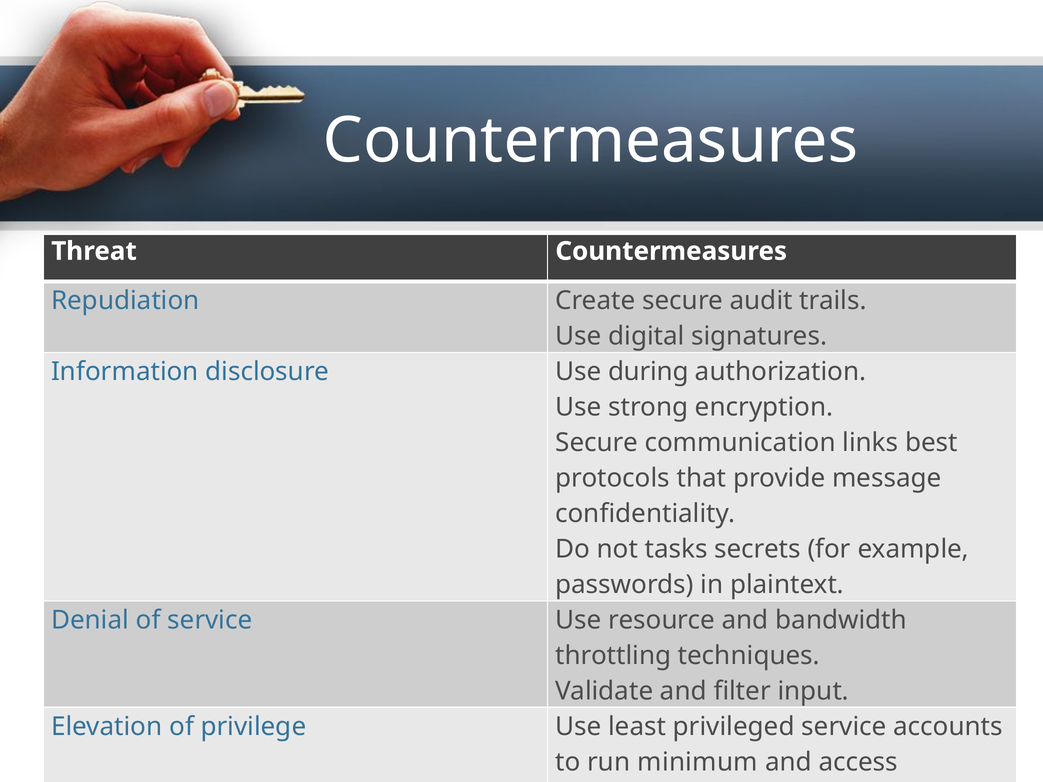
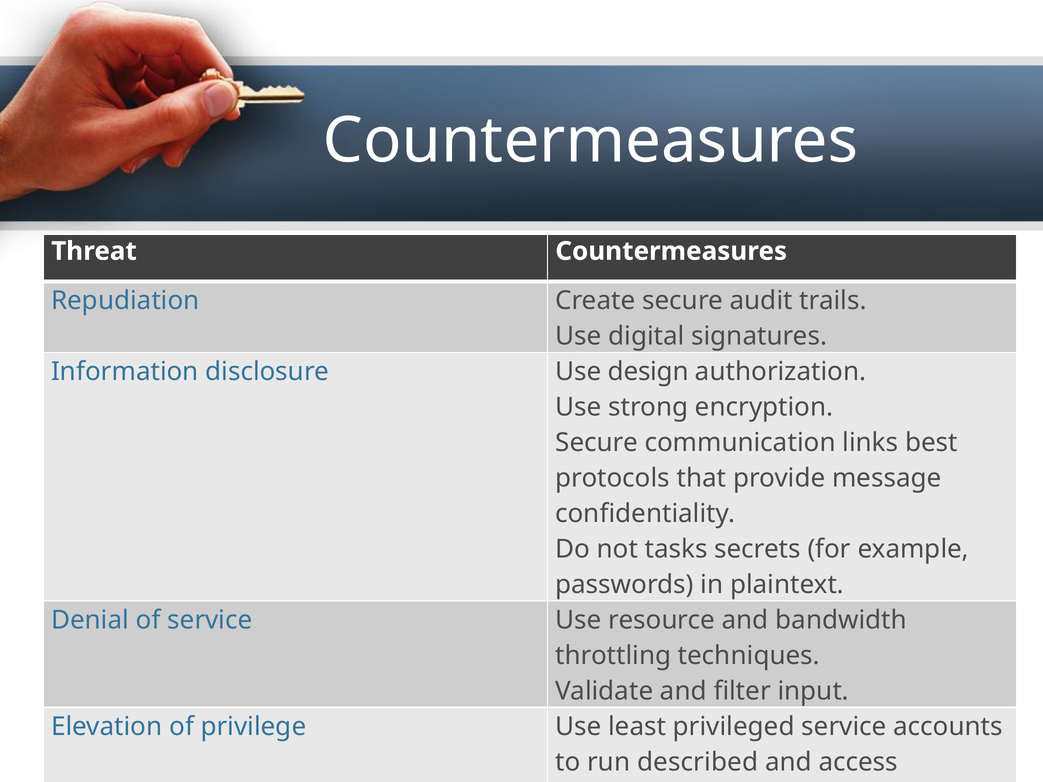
during: during -> design
minimum: minimum -> described
